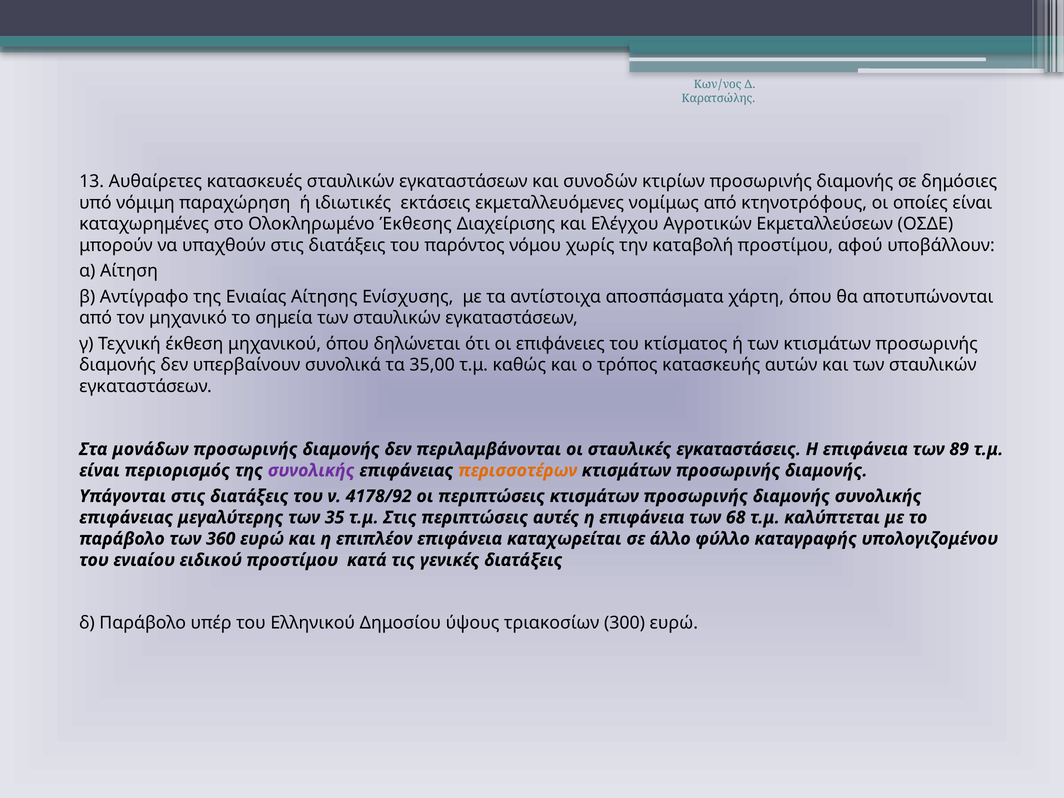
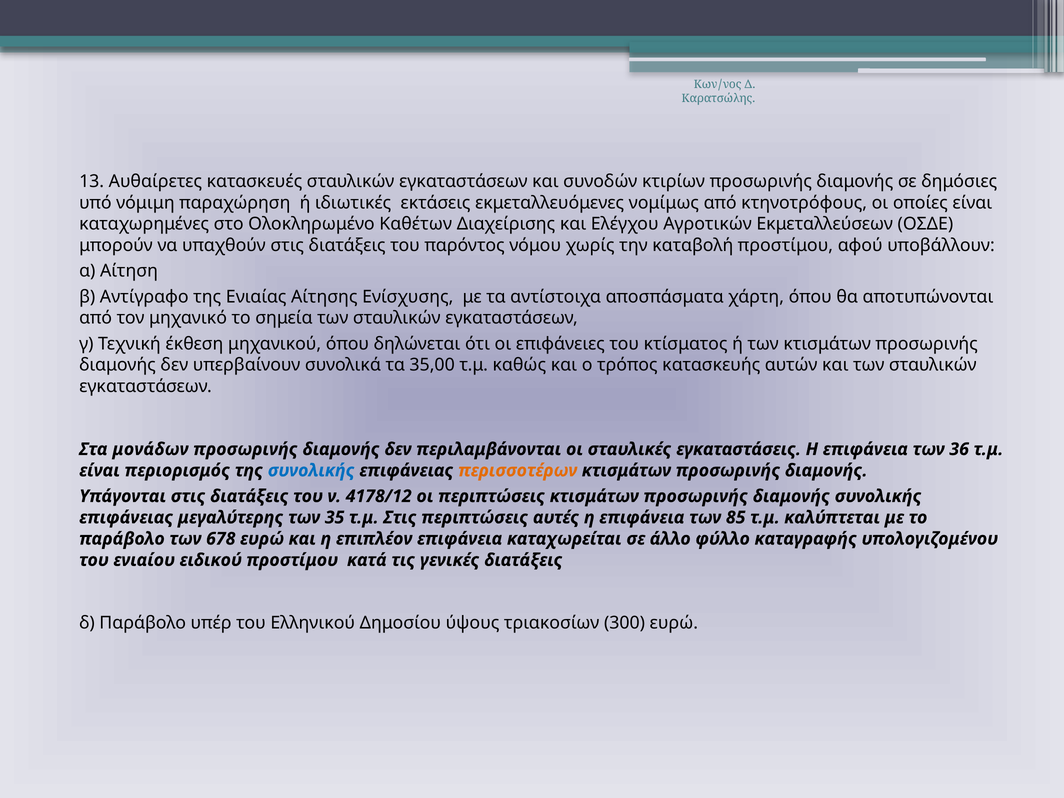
Έκθεσης: Έκθεσης -> Καθέτων
89: 89 -> 36
συνολικής at (311, 471) colour: purple -> blue
4178/92: 4178/92 -> 4178/12
68: 68 -> 85
360: 360 -> 678
